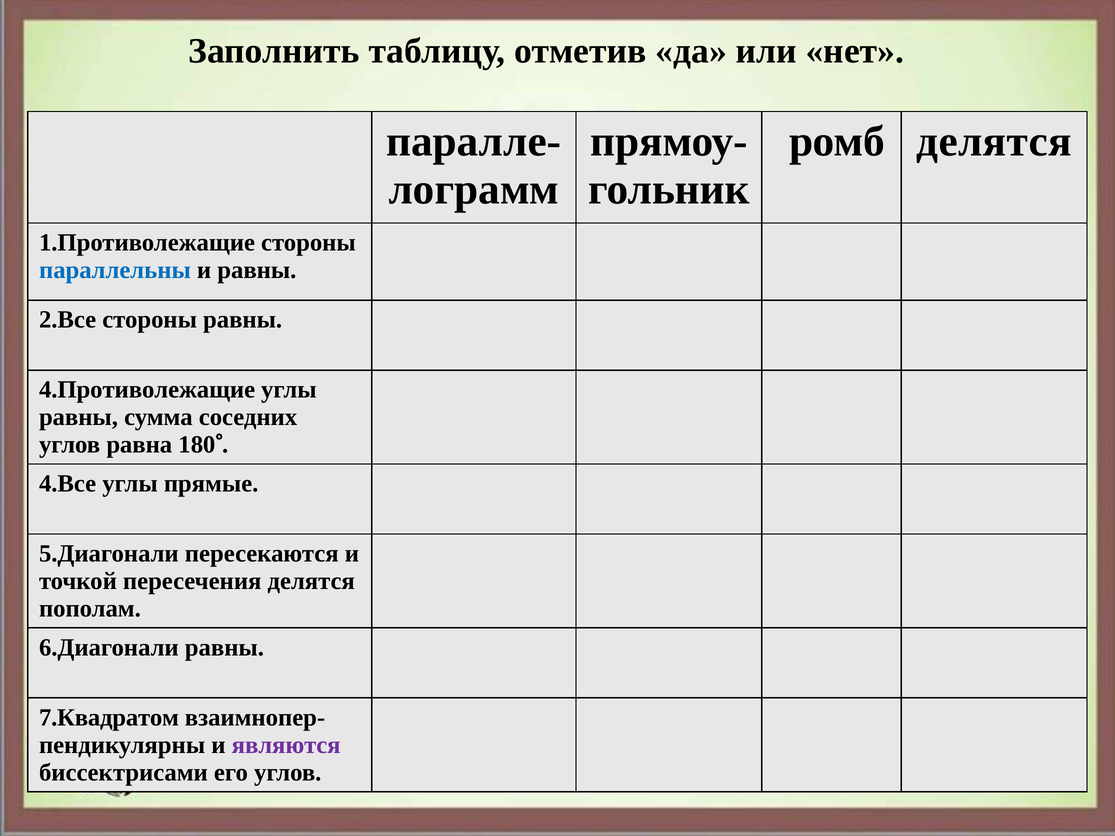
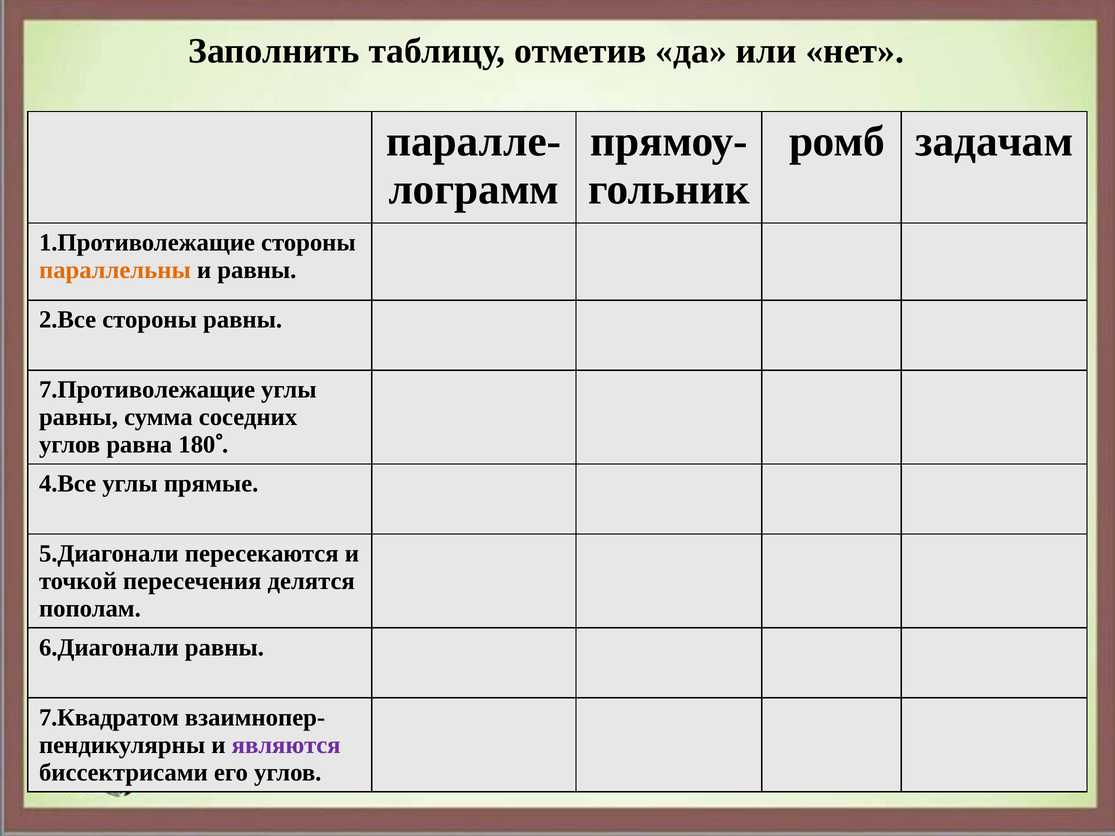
ромб делятся: делятся -> задачам
параллельны colour: blue -> orange
4.Противолежащие: 4.Противолежащие -> 7.Противолежащие
